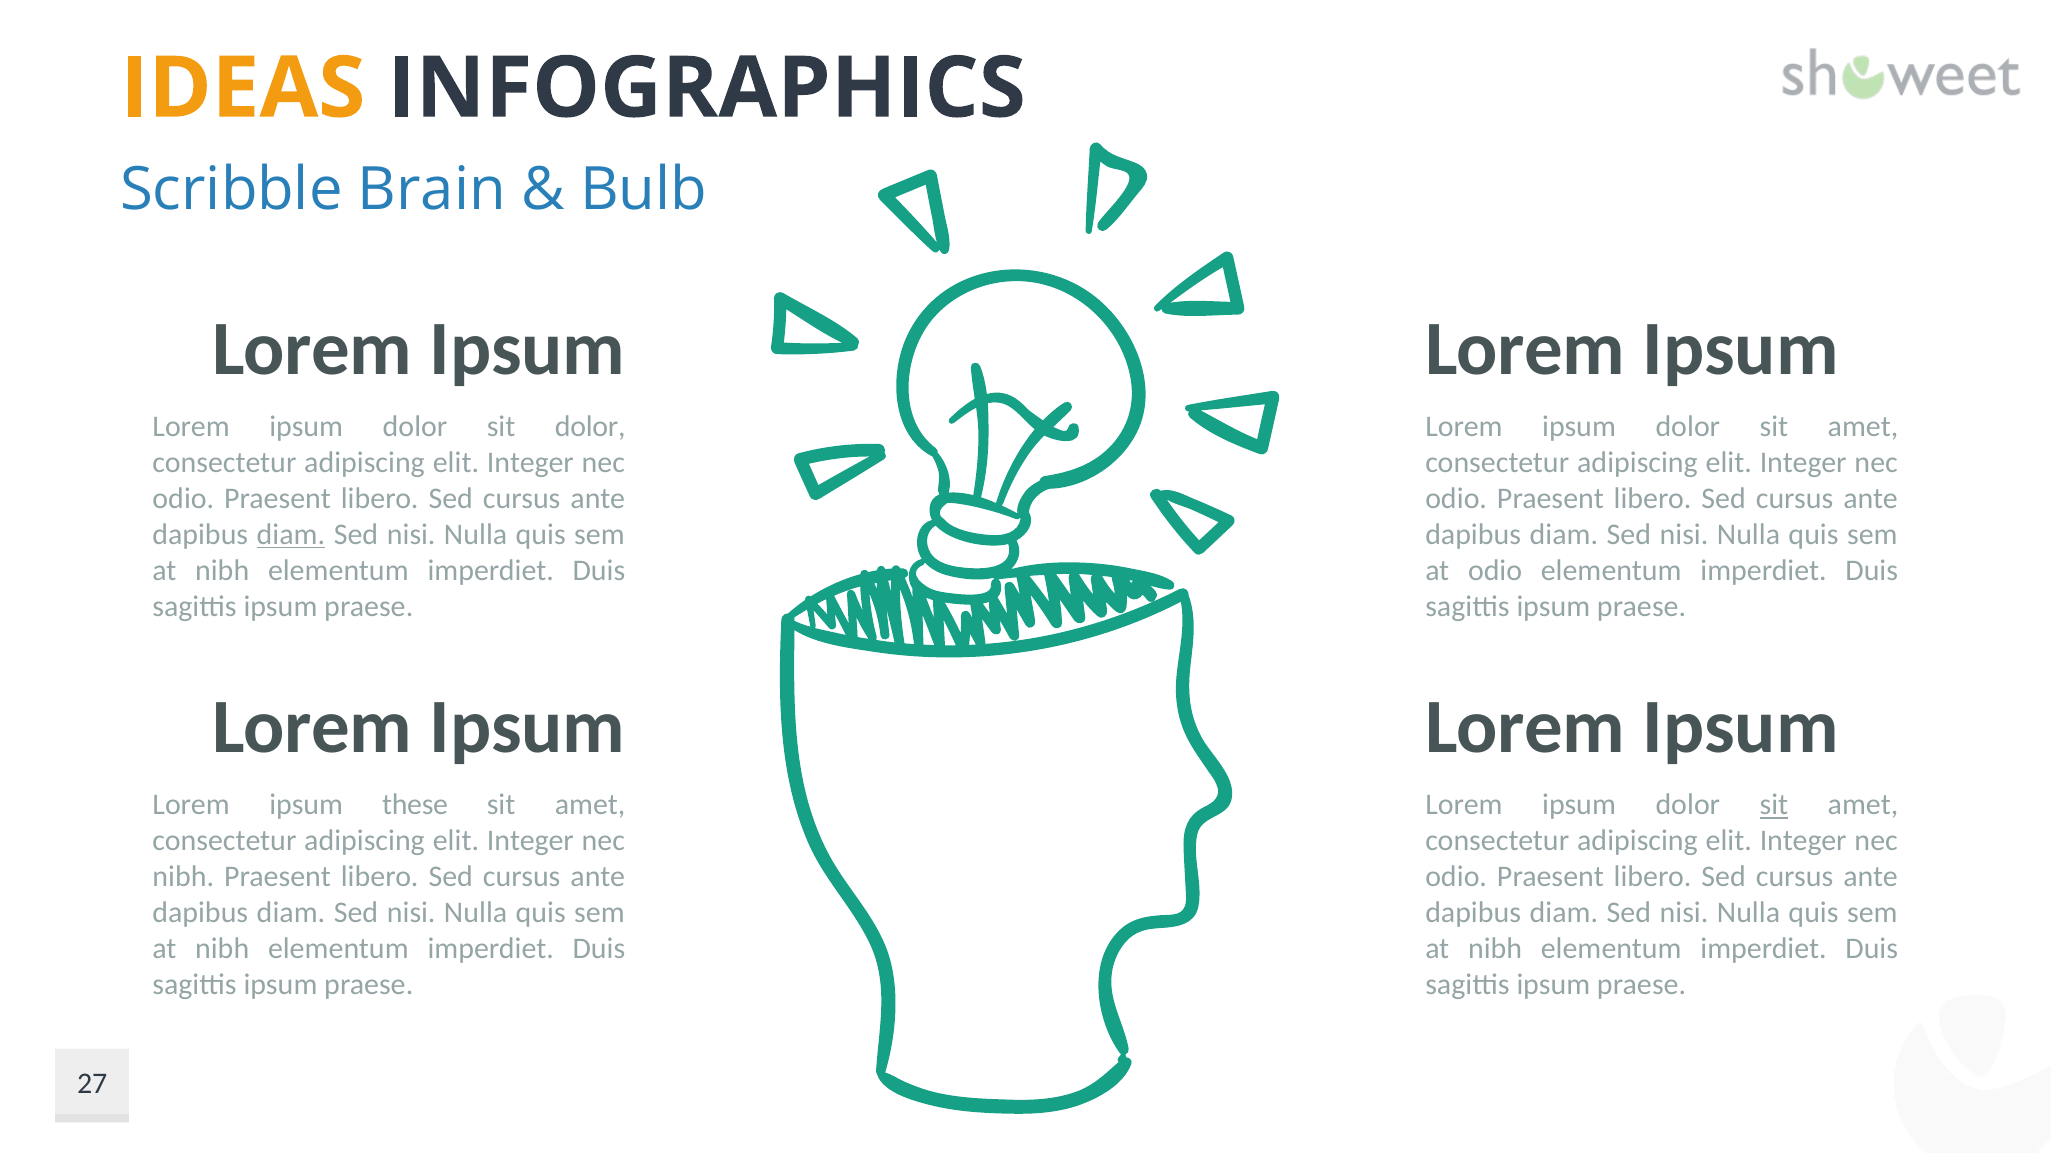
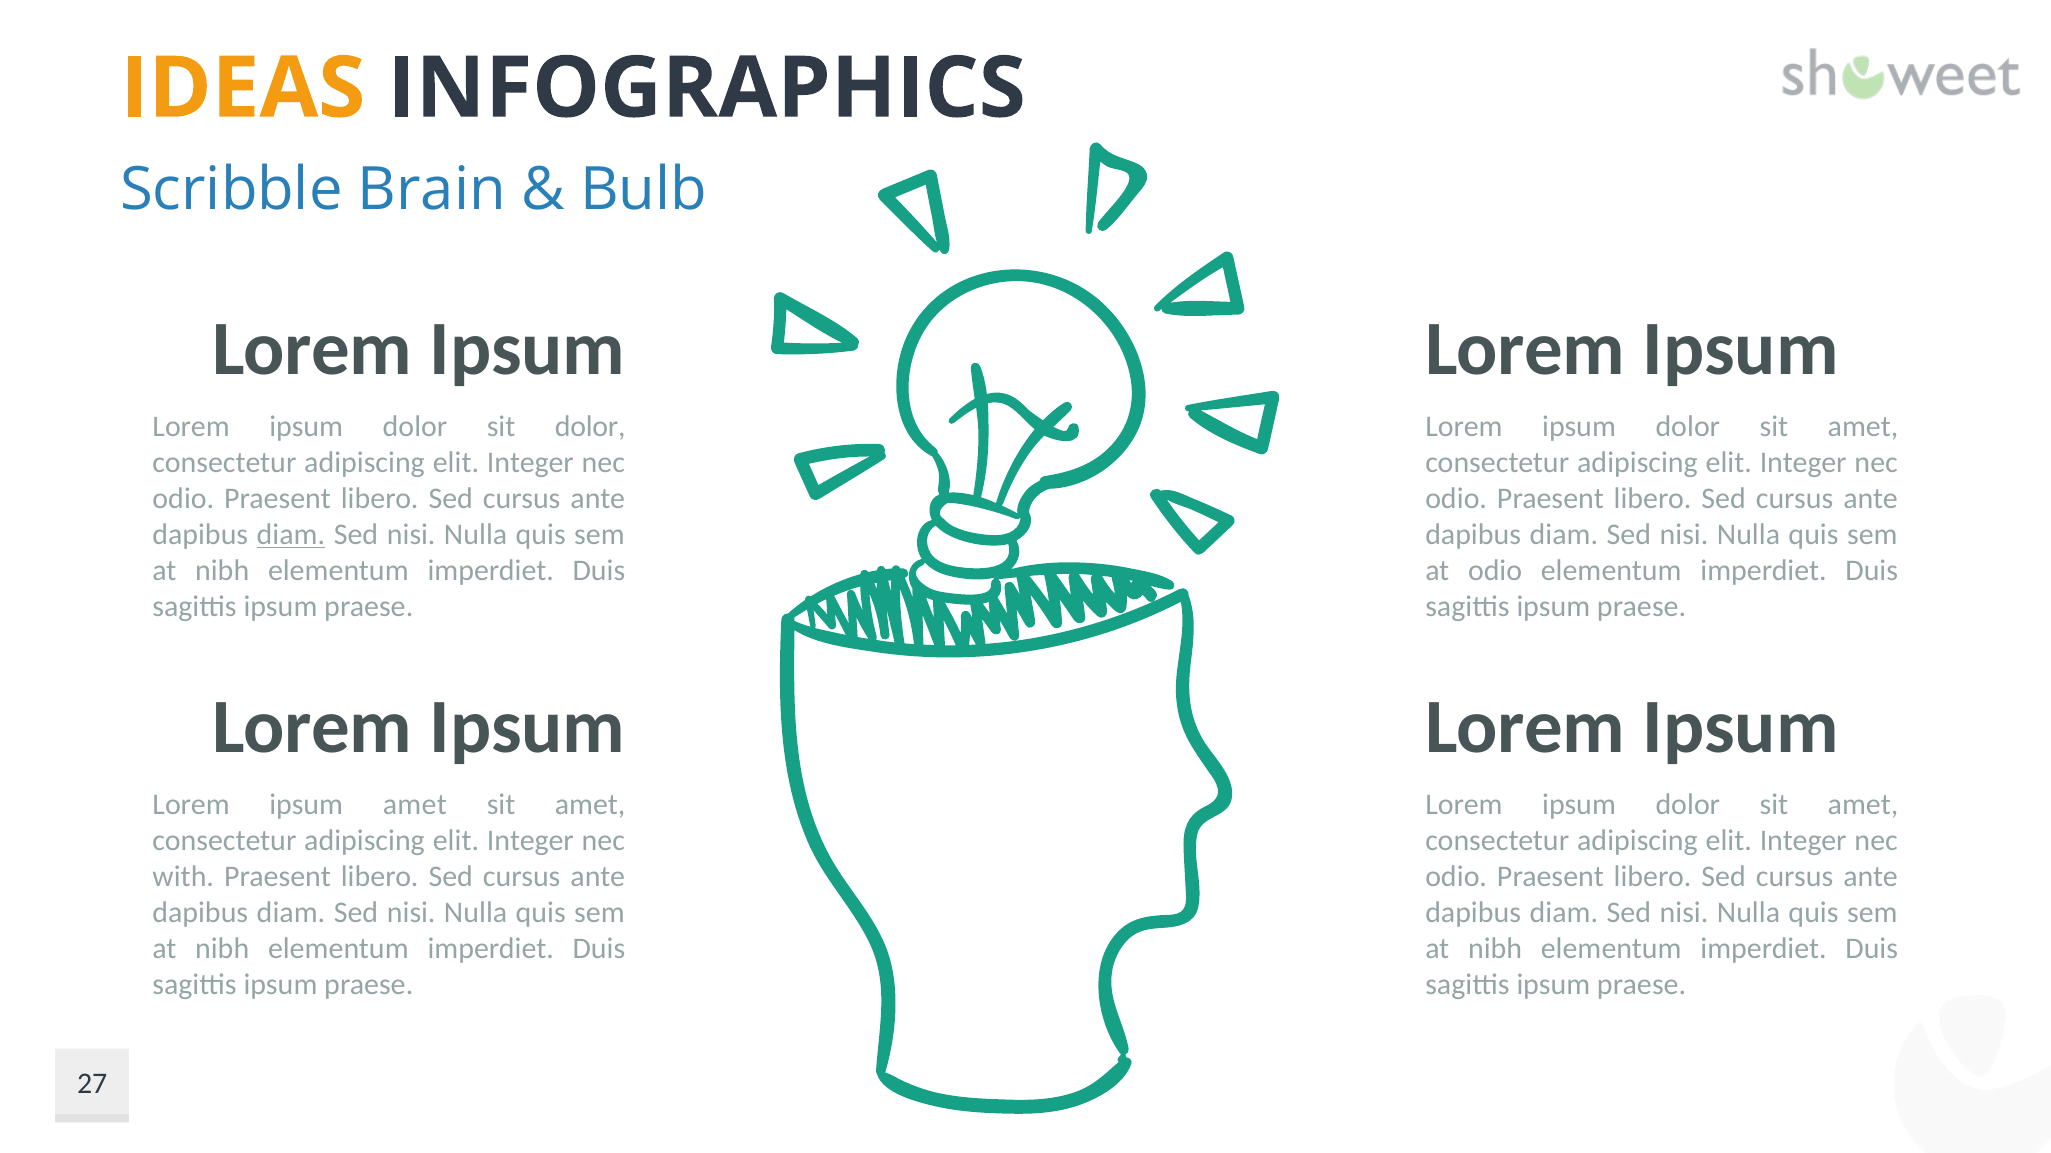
ipsum these: these -> amet
sit at (1774, 805) underline: present -> none
nibh at (183, 877): nibh -> with
